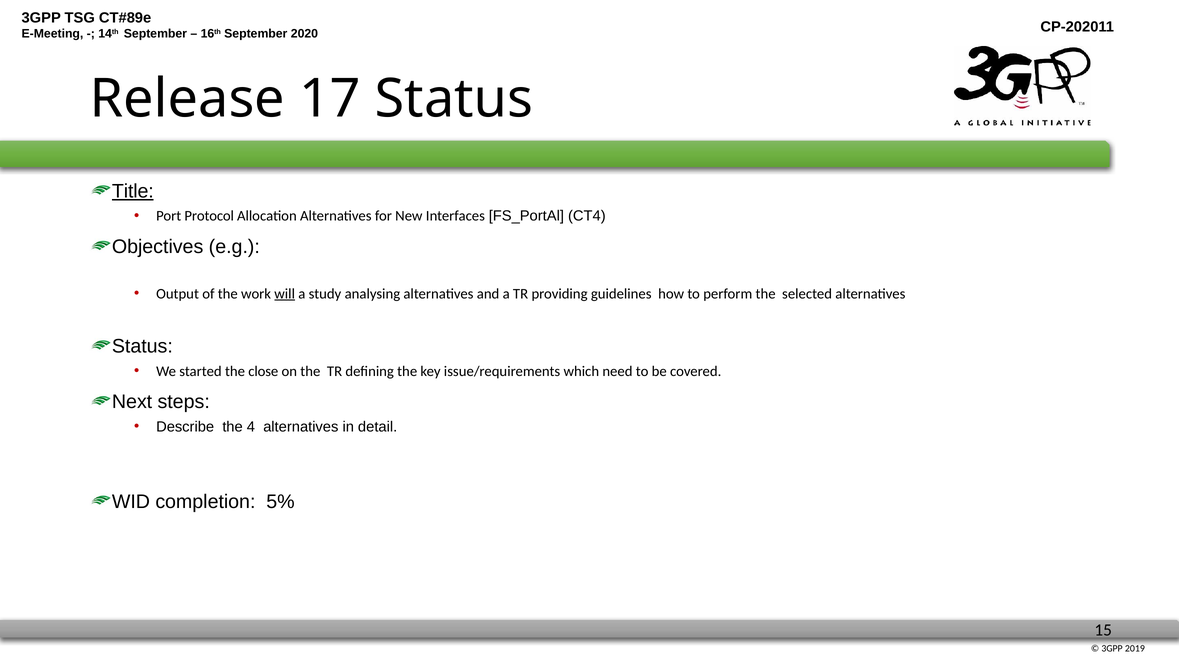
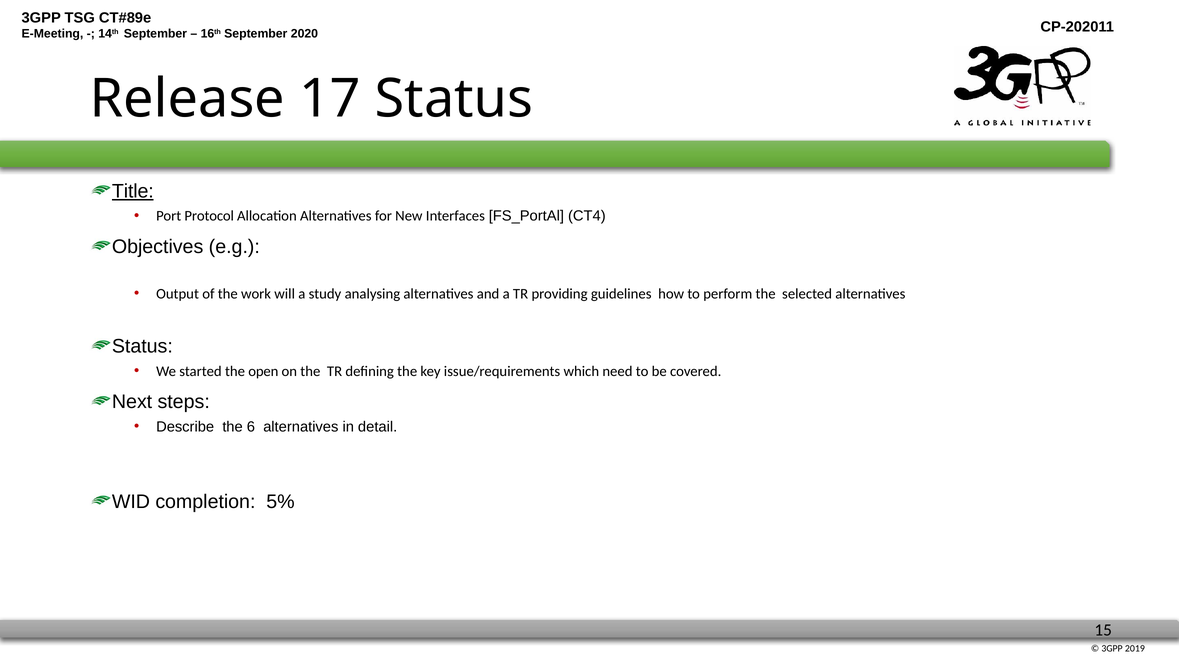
will underline: present -> none
close: close -> open
4: 4 -> 6
